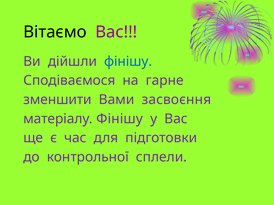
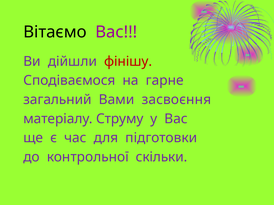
фінішу at (128, 61) colour: blue -> red
зменшити: зменшити -> загальний
матеріалу Фінішу: Фінішу -> Струму
сплели: сплели -> скільки
